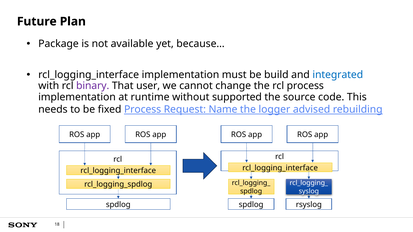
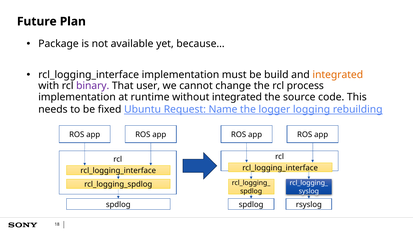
integrated at (338, 75) colour: blue -> orange
without supported: supported -> integrated
fixed Process: Process -> Ubuntu
advised: advised -> logging
